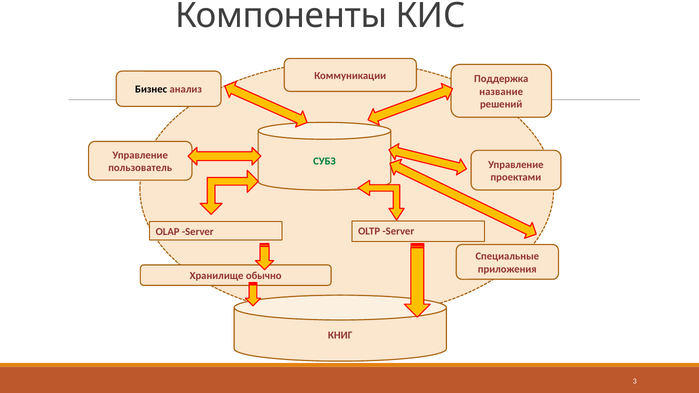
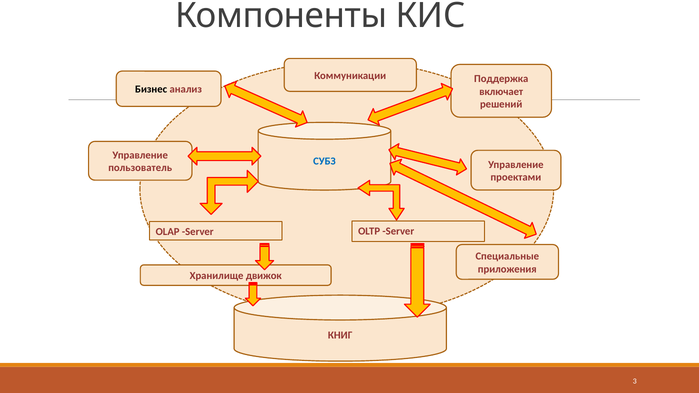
название: название -> включает
СУБЗ colour: green -> blue
обычно: обычно -> движок
